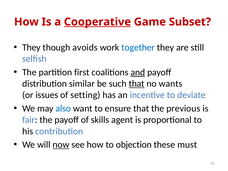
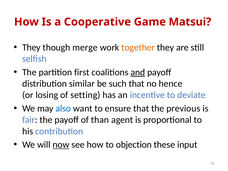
Cooperative underline: present -> none
Subset: Subset -> Matsui
avoids: avoids -> merge
together colour: blue -> orange
that at (137, 84) underline: present -> none
wants: wants -> hence
issues: issues -> losing
skills: skills -> than
must: must -> input
